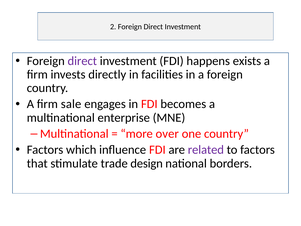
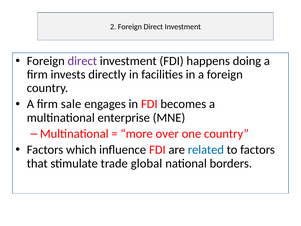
exists: exists -> doing
related colour: purple -> blue
design: design -> global
